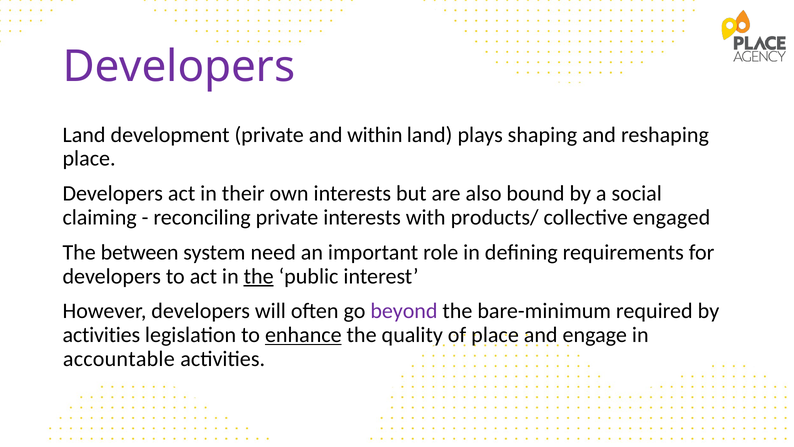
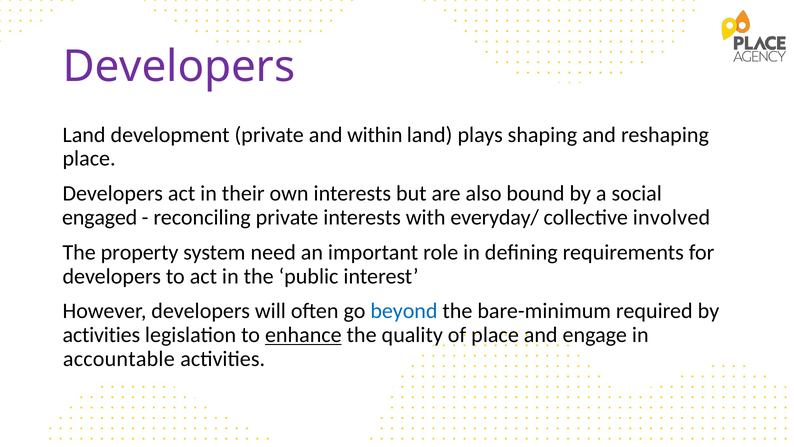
claiming: claiming -> engaged
products/: products/ -> everyday/
engaged: engaged -> involved
between: between -> property
the at (259, 276) underline: present -> none
beyond colour: purple -> blue
